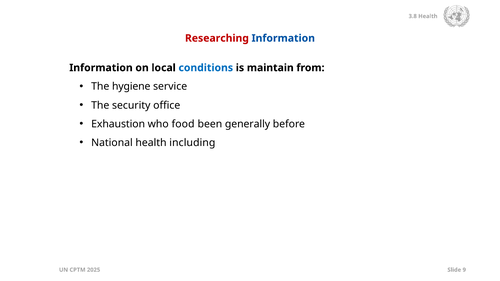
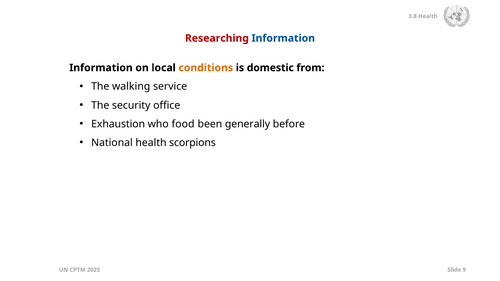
conditions colour: blue -> orange
maintain: maintain -> domestic
hygiene: hygiene -> walking
including: including -> scorpions
